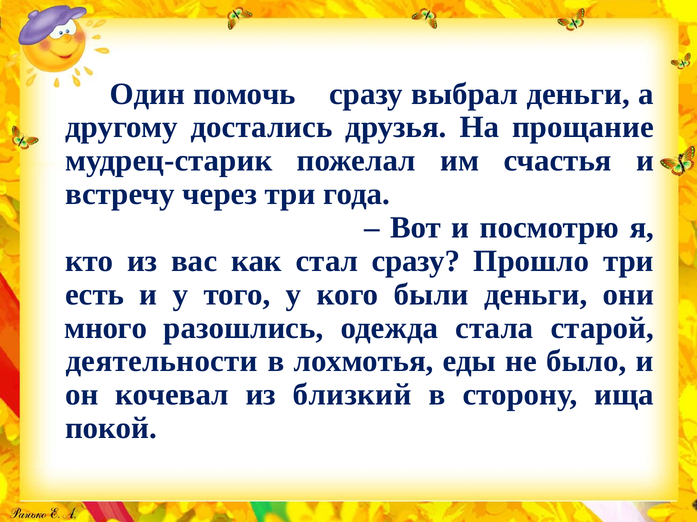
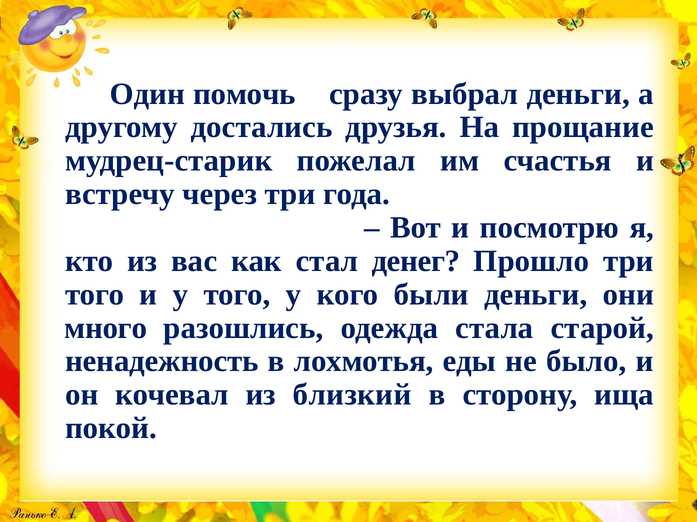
стал сразу: сразу -> денег
есть at (95, 295): есть -> того
деятельности: деятельности -> ненадежность
